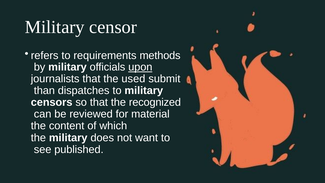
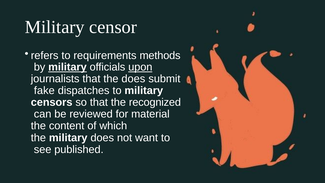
military at (67, 67) underline: none -> present
the used: used -> does
than: than -> fake
